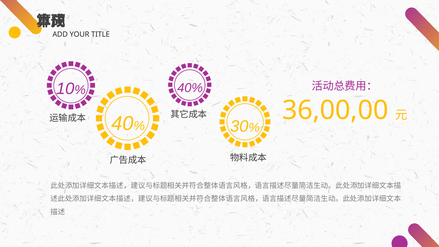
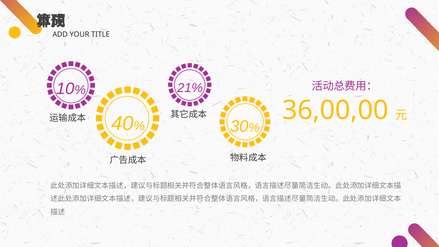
40%: 40% -> 21%
